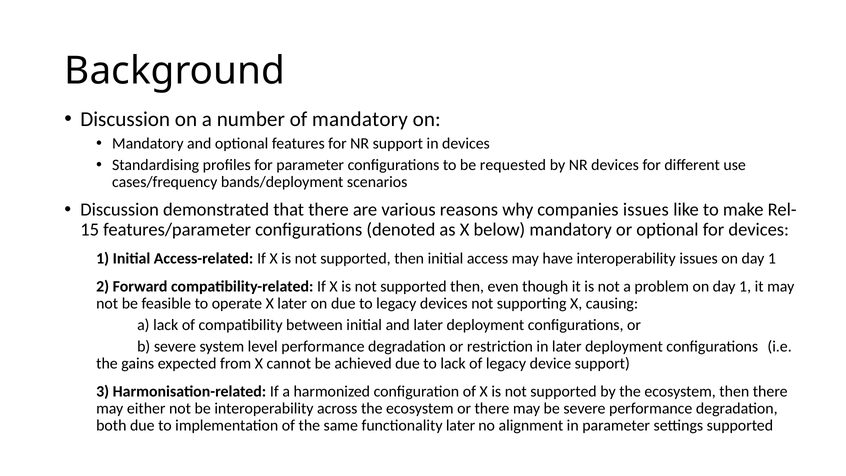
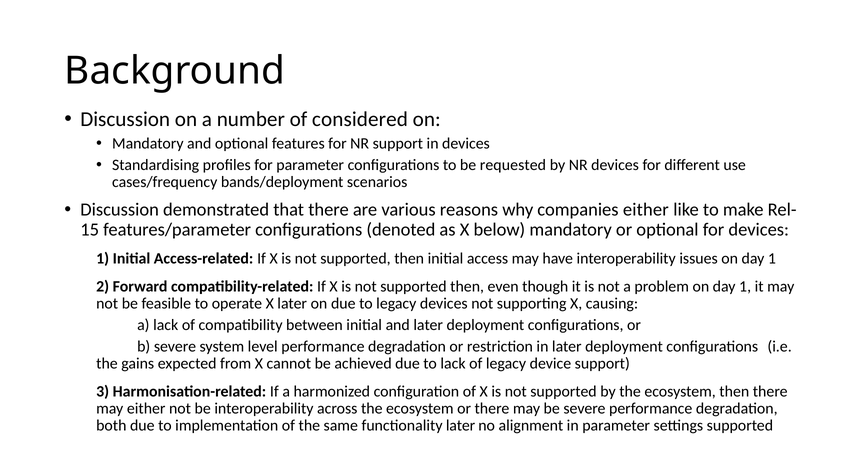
of mandatory: mandatory -> considered
companies issues: issues -> either
